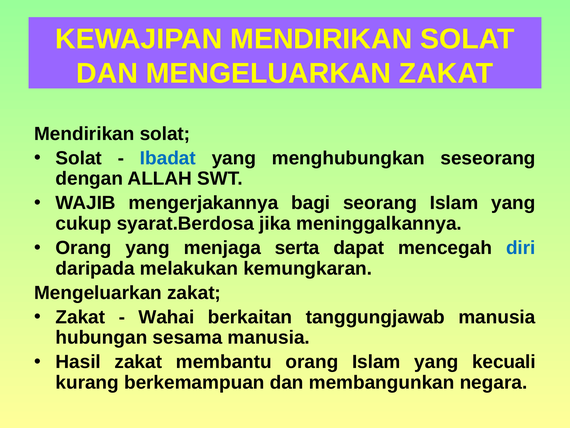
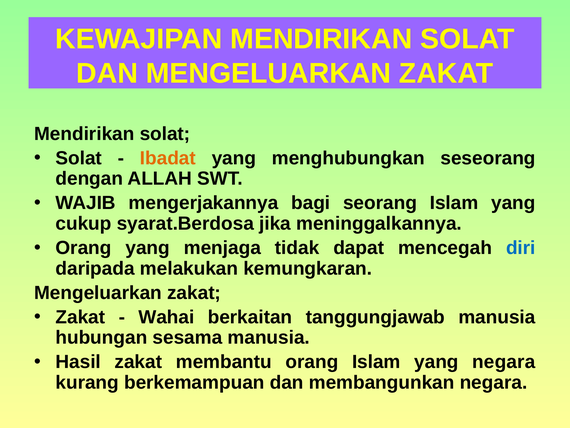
Ibadat colour: blue -> orange
serta: serta -> tidak
yang kecuali: kecuali -> negara
